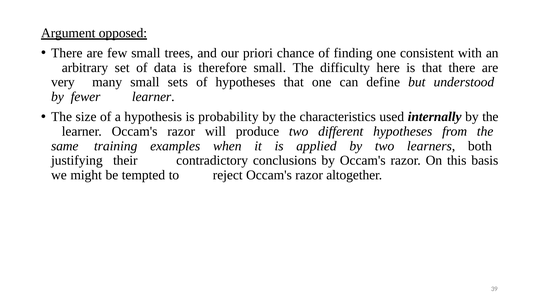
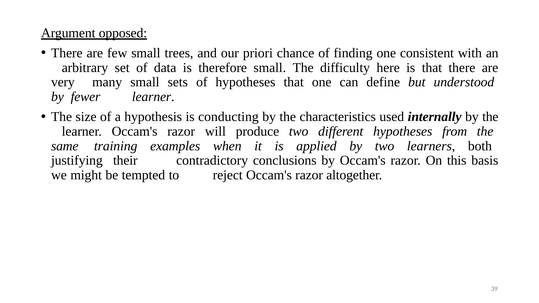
probability: probability -> conducting
